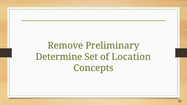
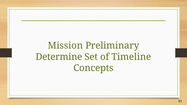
Remove: Remove -> Mission
Location: Location -> Timeline
